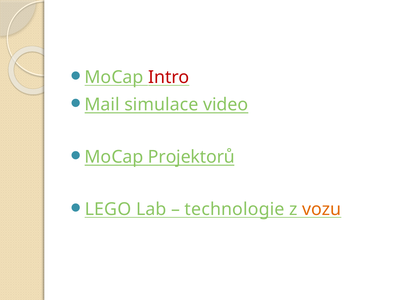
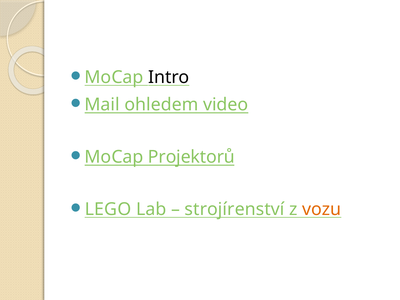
Intro colour: red -> black
simulace: simulace -> ohledem
technologie: technologie -> strojírenství
